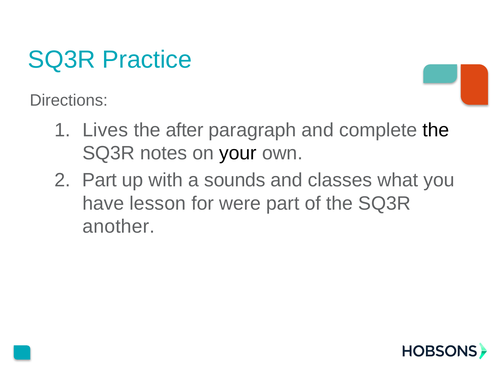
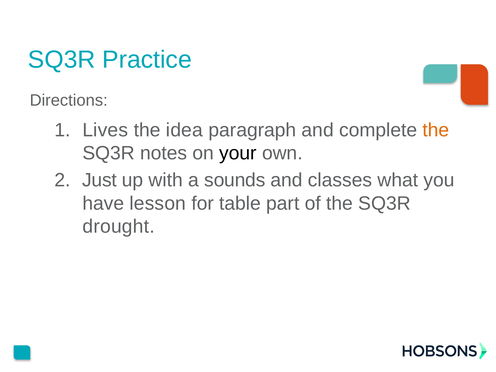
after: after -> idea
the at (436, 130) colour: black -> orange
Part at (100, 180): Part -> Just
were: were -> table
another: another -> drought
